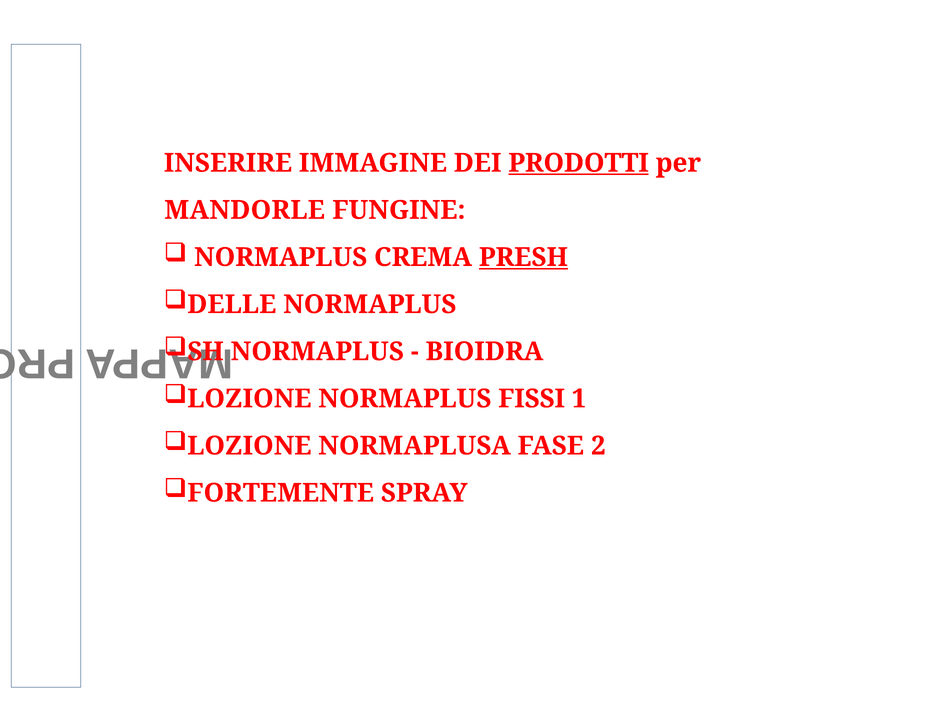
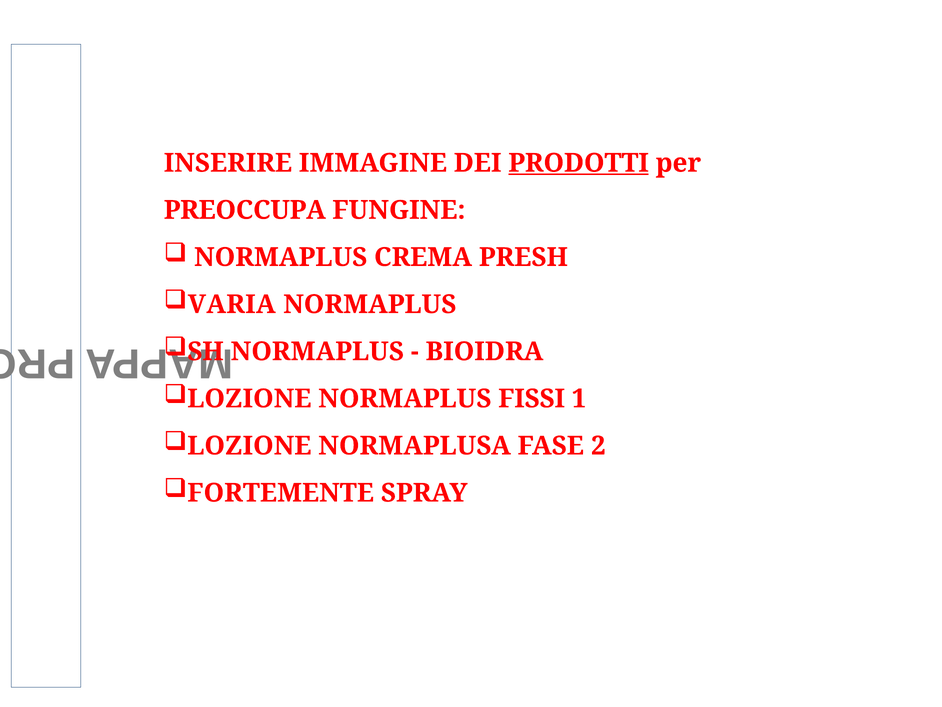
MANDORLE: MANDORLE -> PREOCCUPA
PRESH underline: present -> none
DELLE: DELLE -> VARIA
